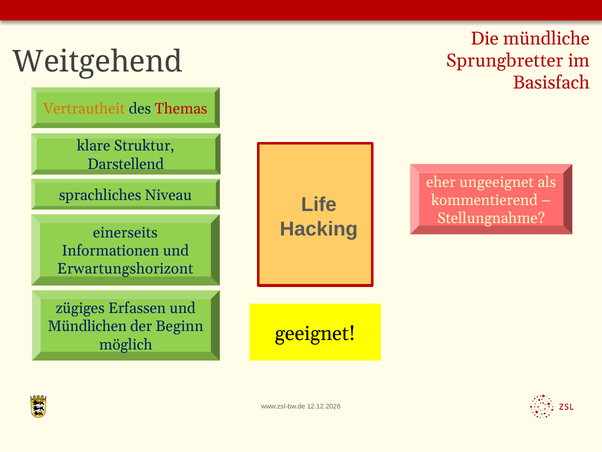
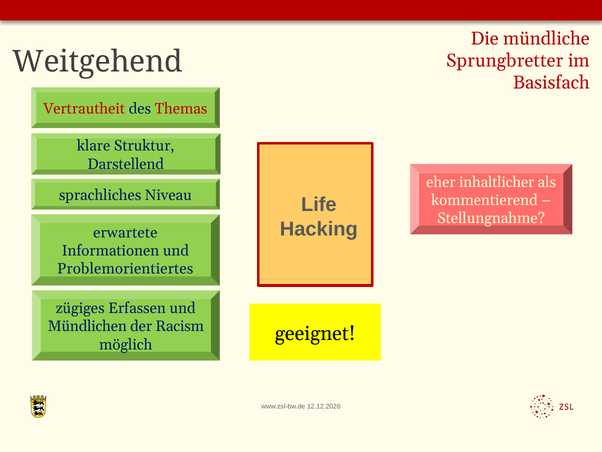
Vertrautheit colour: orange -> red
ungeeignet: ungeeignet -> inhaltlicher
einerseits: einerseits -> erwartete
Erwartungshorizont: Erwartungshorizont -> Problemorientiertes
Beginn: Beginn -> Racism
